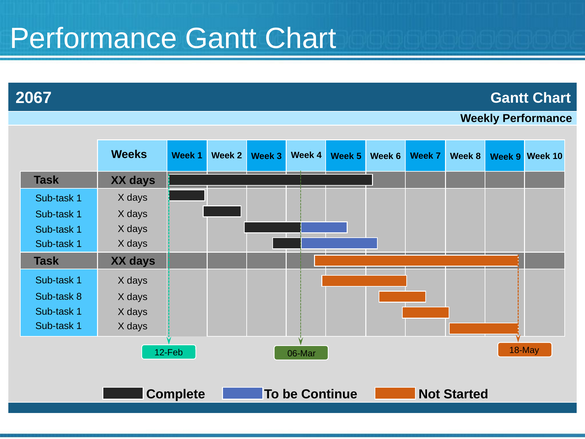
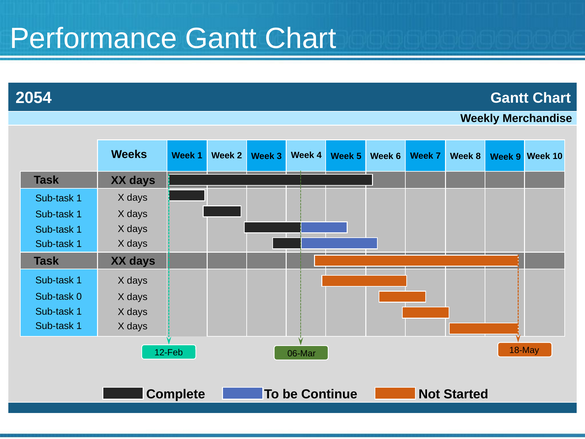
2067: 2067 -> 2054
Weekly Performance: Performance -> Merchandise
Sub-task 8: 8 -> 0
